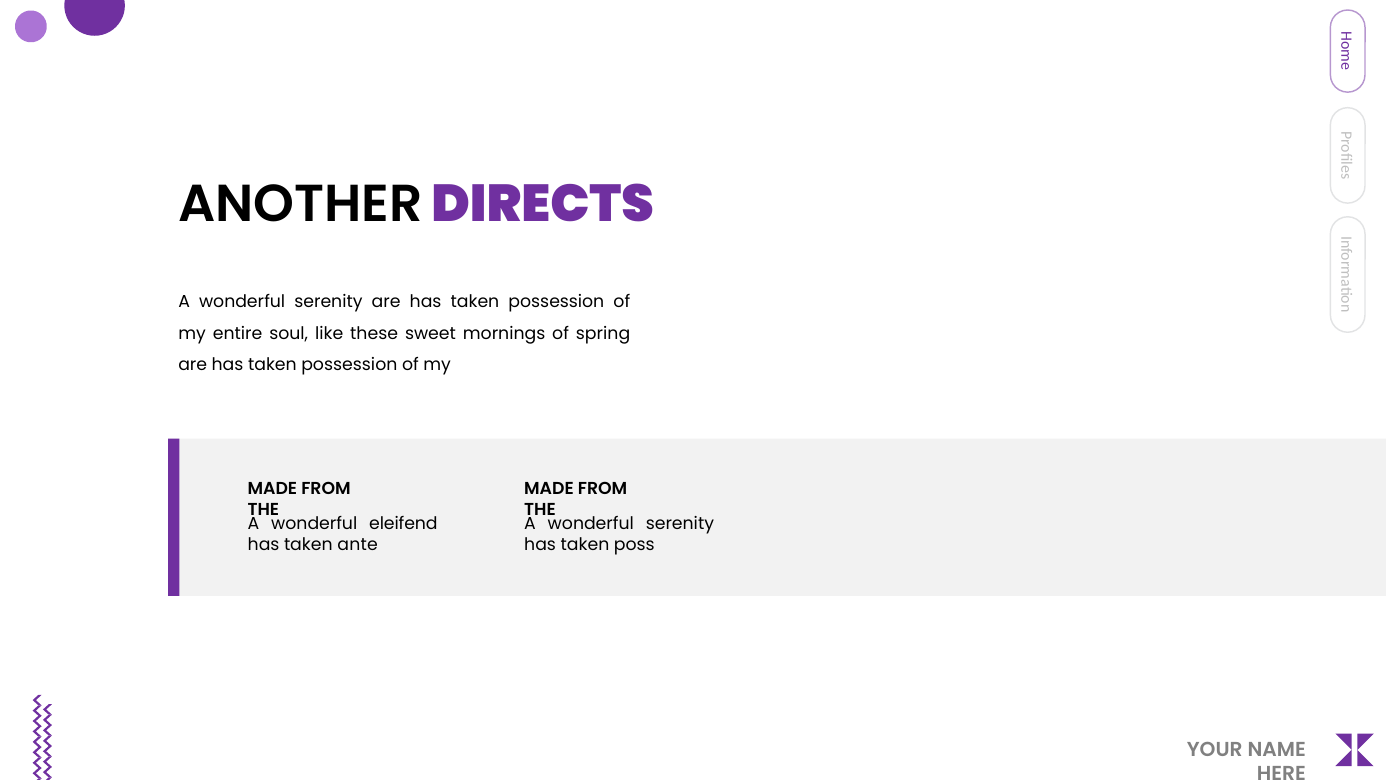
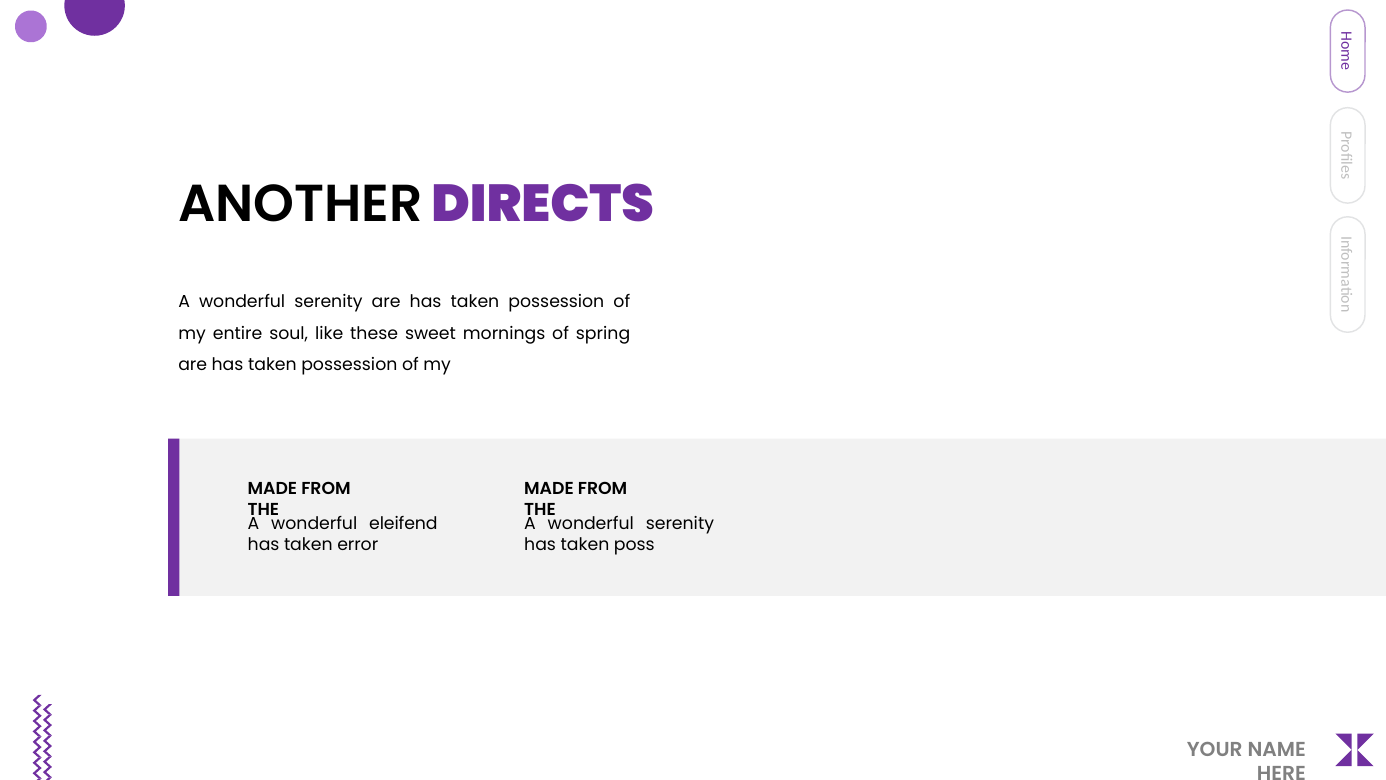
ante: ante -> error
